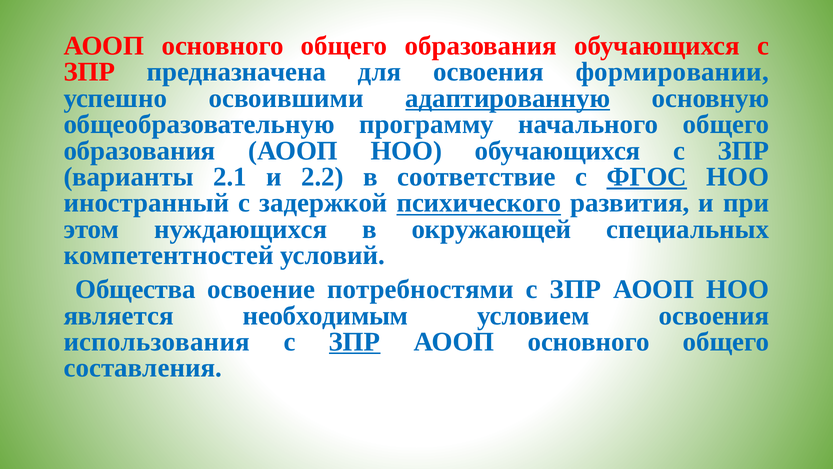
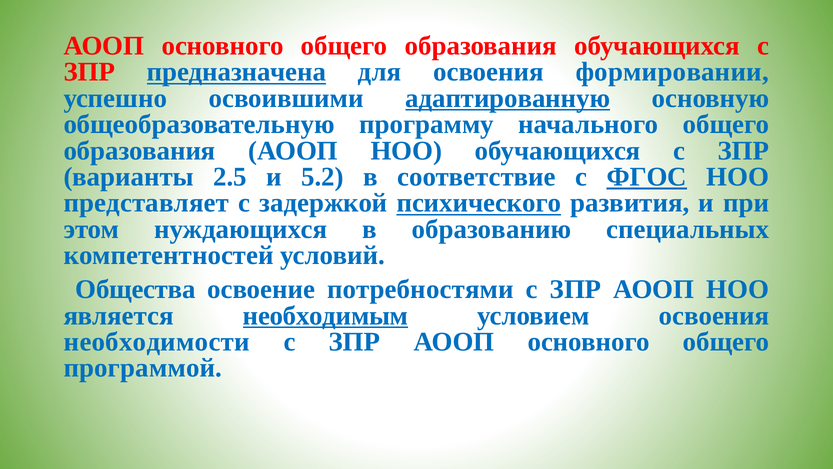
предназначена underline: none -> present
2.1: 2.1 -> 2.5
2.2: 2.2 -> 5.2
иностранный: иностранный -> представляет
окружающей: окружающей -> образованию
необходимым underline: none -> present
использования: использования -> необходимости
ЗПР at (355, 342) underline: present -> none
составления: составления -> программой
